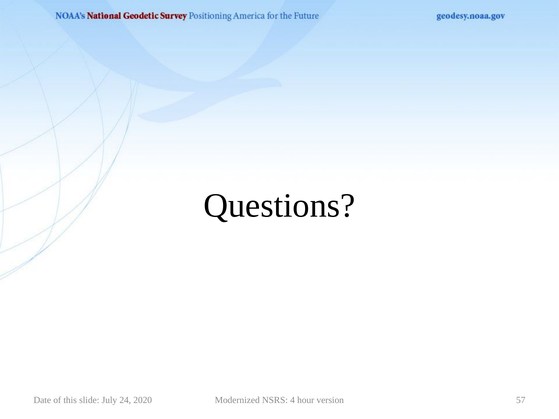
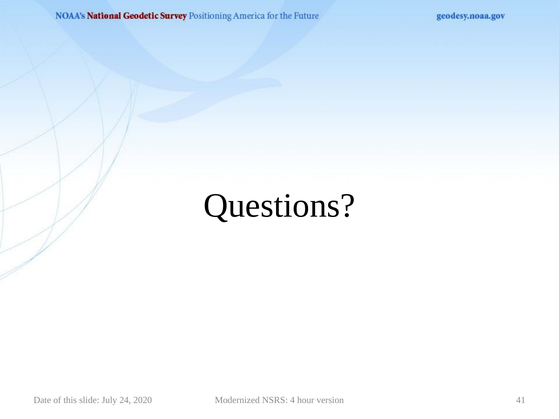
57: 57 -> 41
